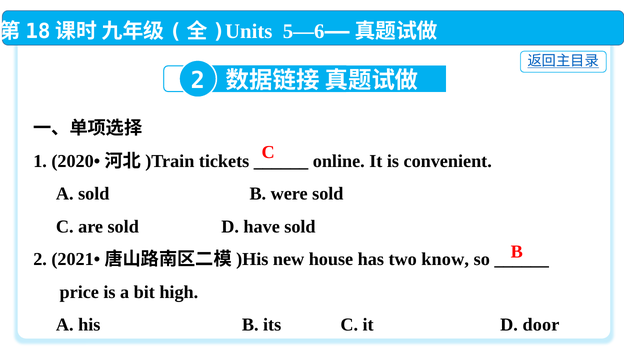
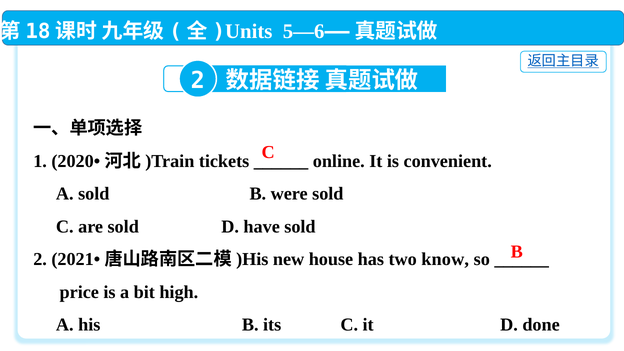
door: door -> done
